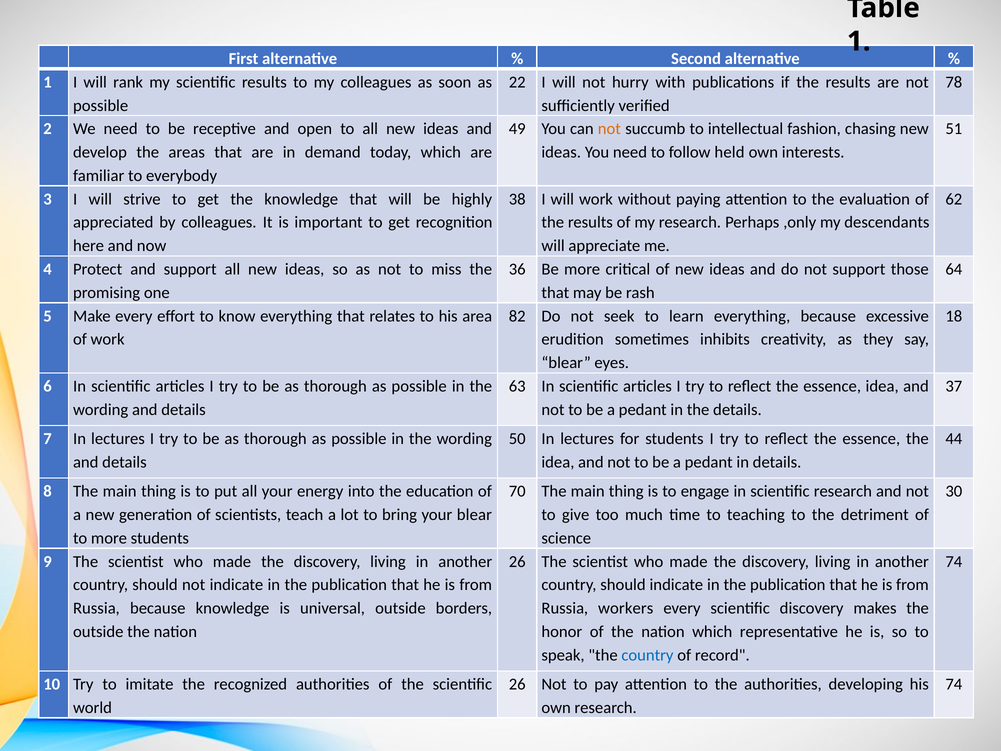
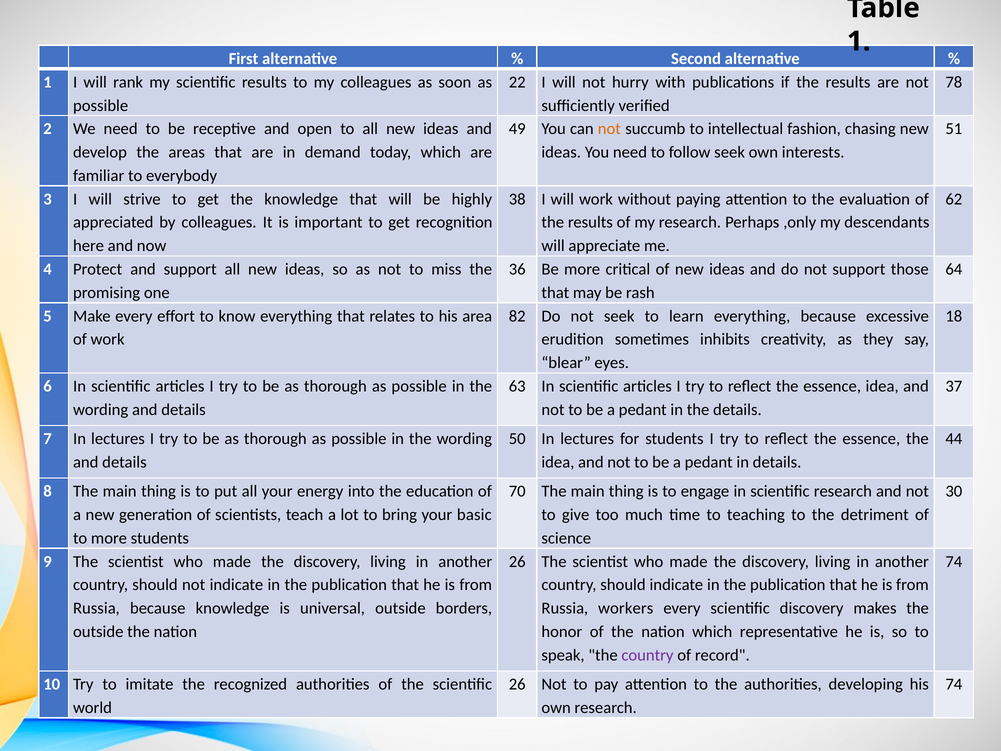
follow held: held -> seek
your blear: blear -> basic
country at (647, 655) colour: blue -> purple
